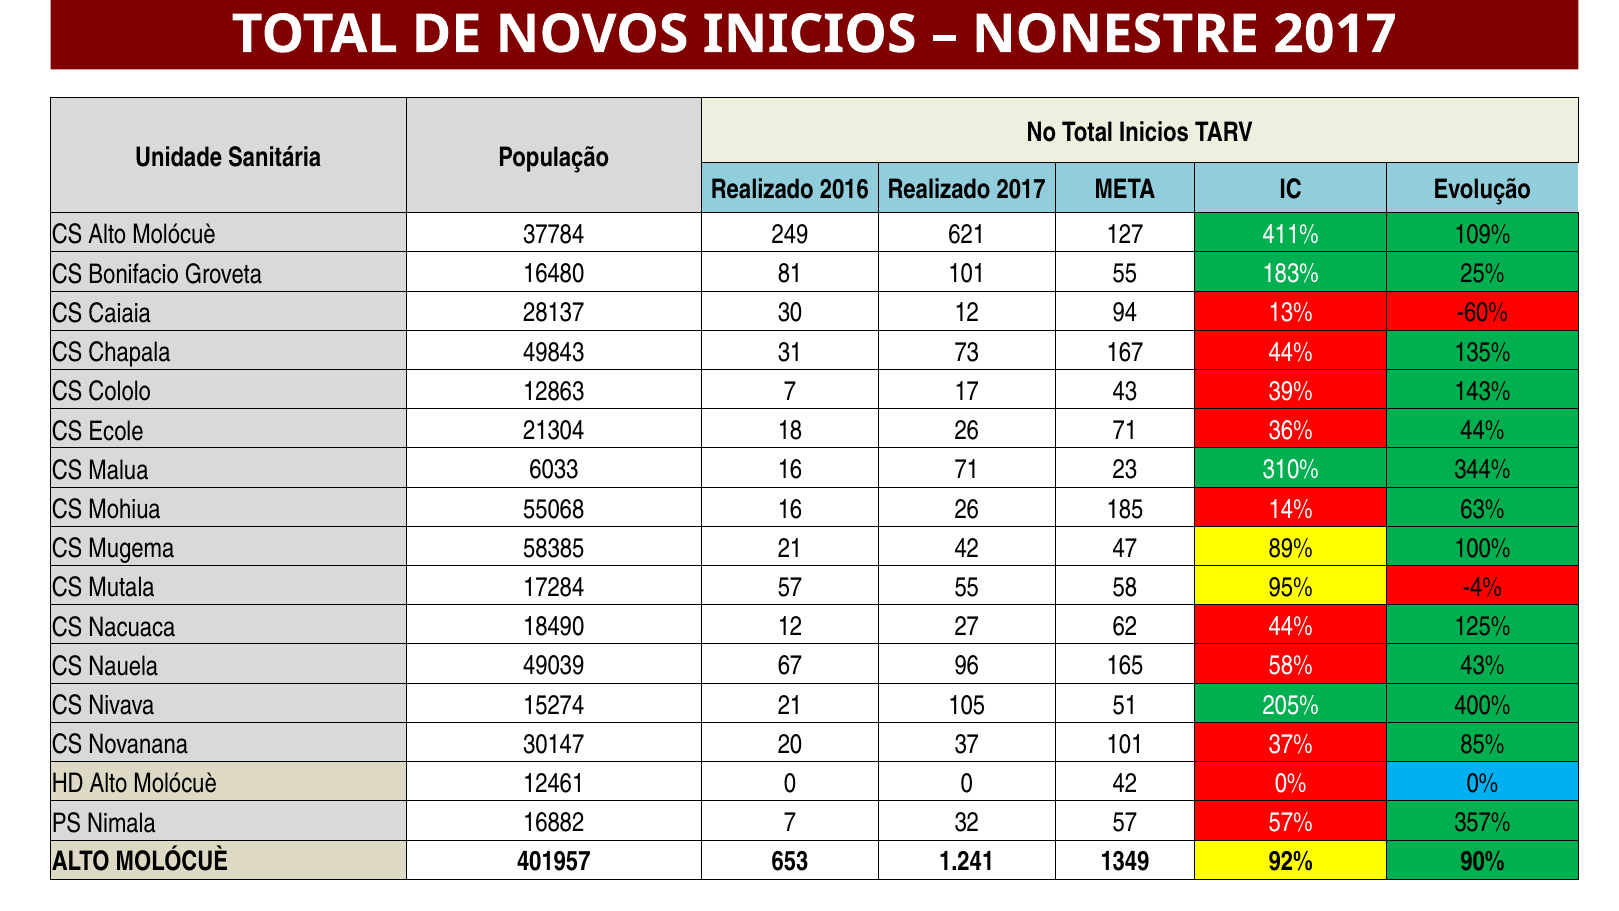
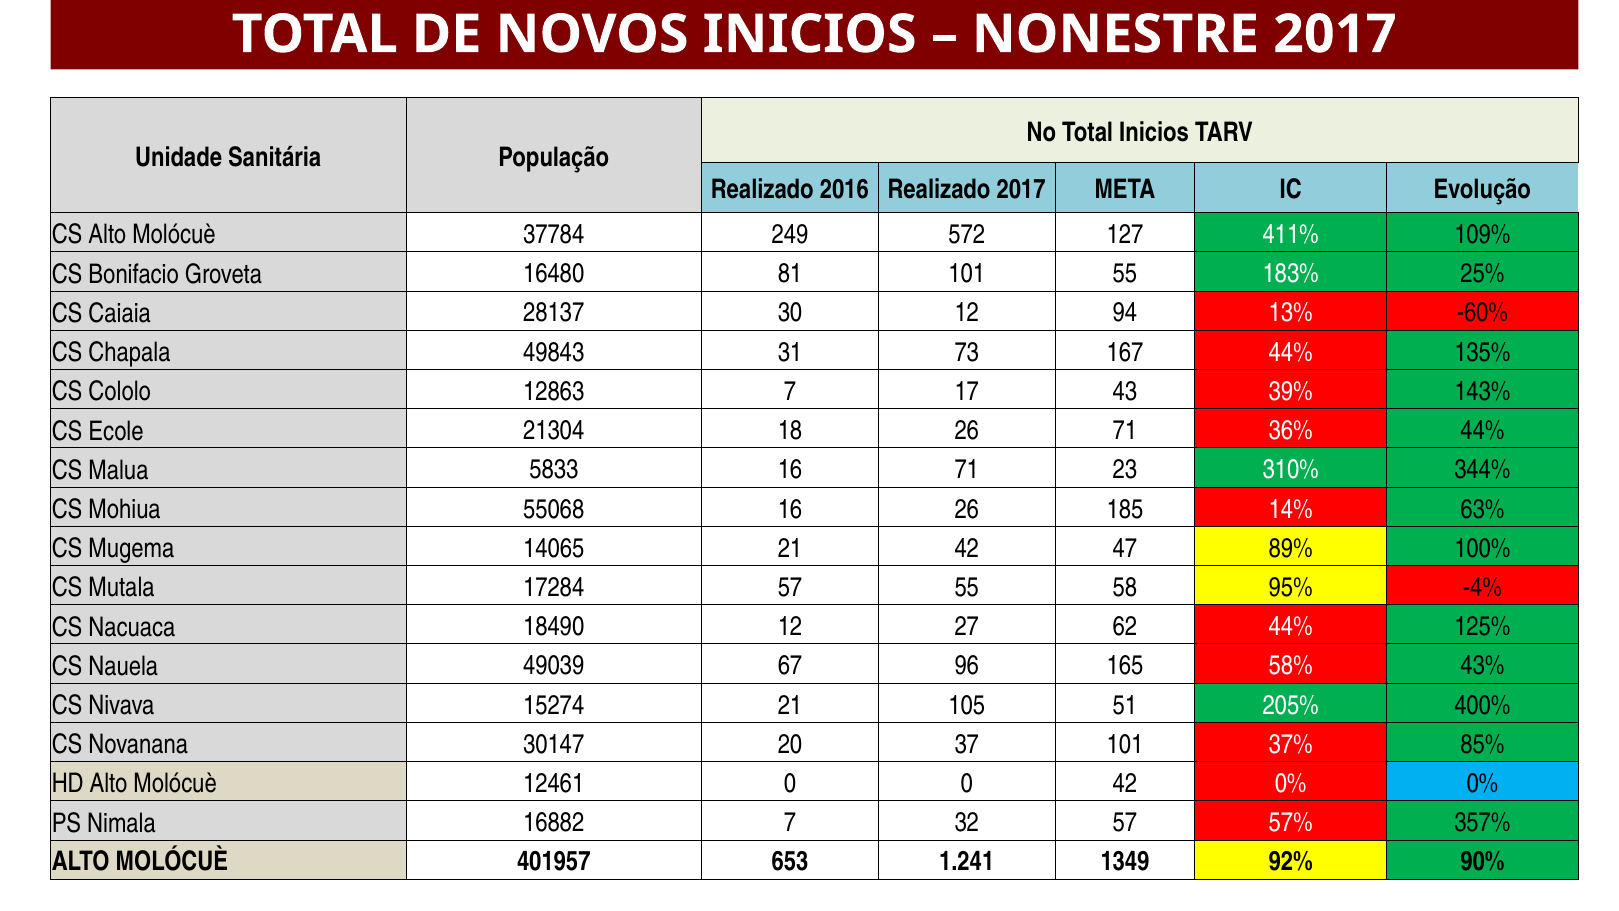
621: 621 -> 572
6033: 6033 -> 5833
58385: 58385 -> 14065
